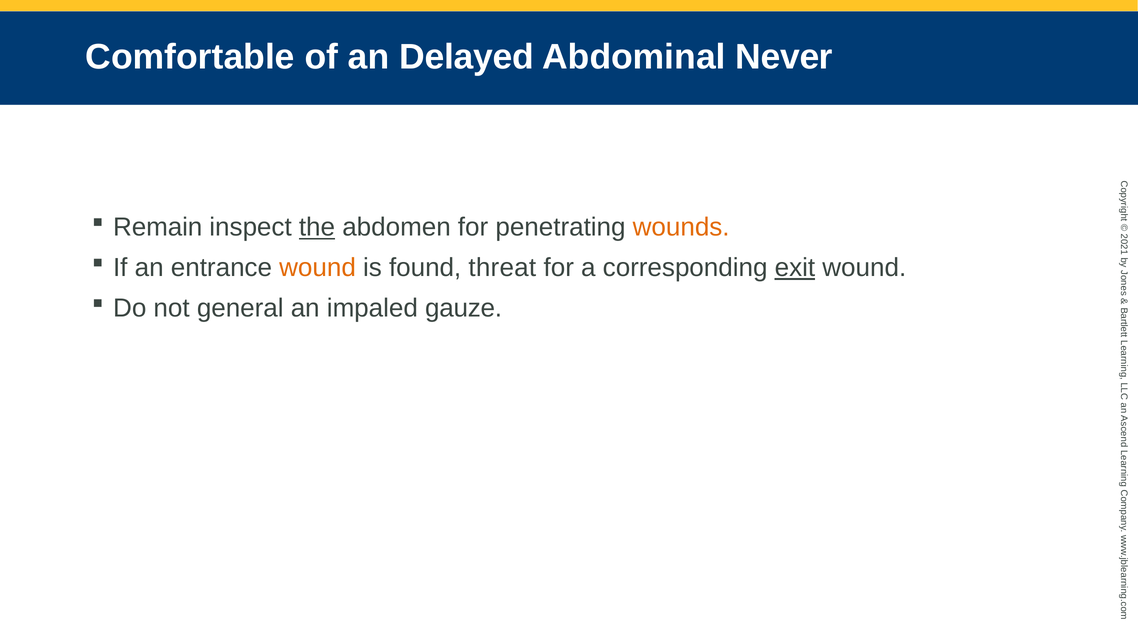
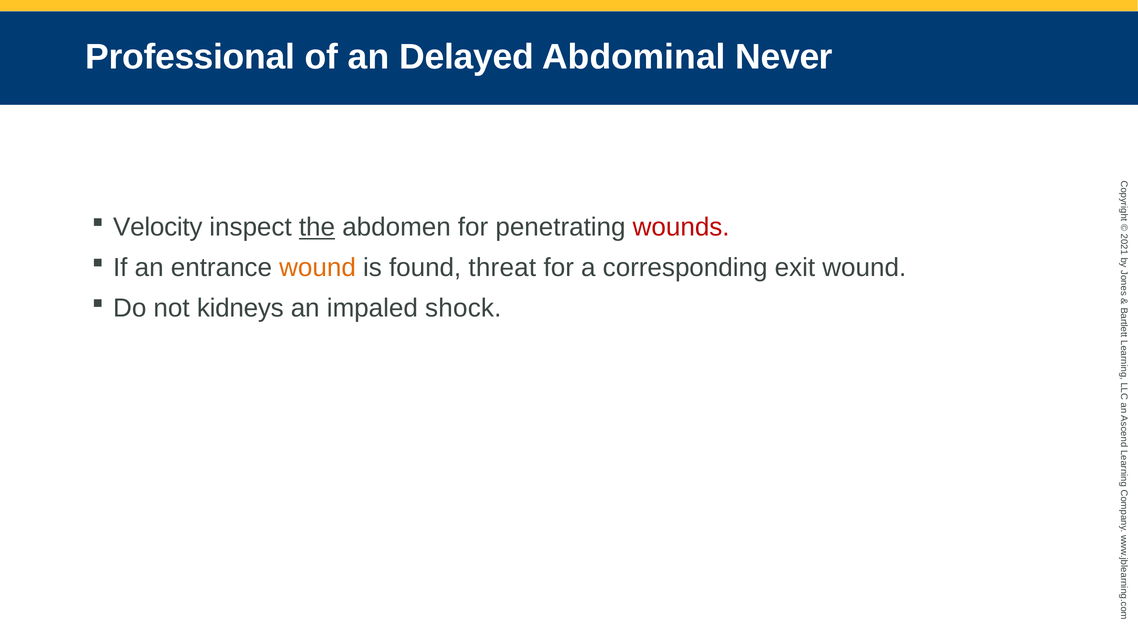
Comfortable: Comfortable -> Professional
Remain: Remain -> Velocity
wounds colour: orange -> red
exit underline: present -> none
general: general -> kidneys
gauze: gauze -> shock
